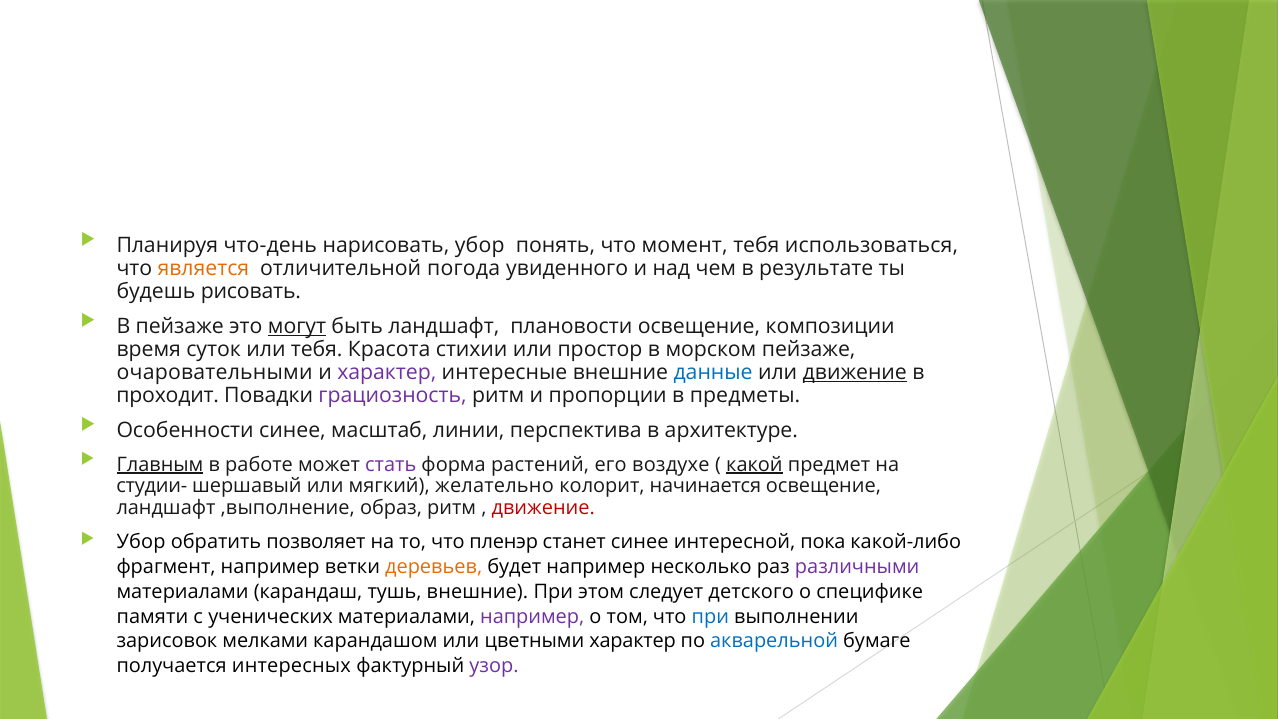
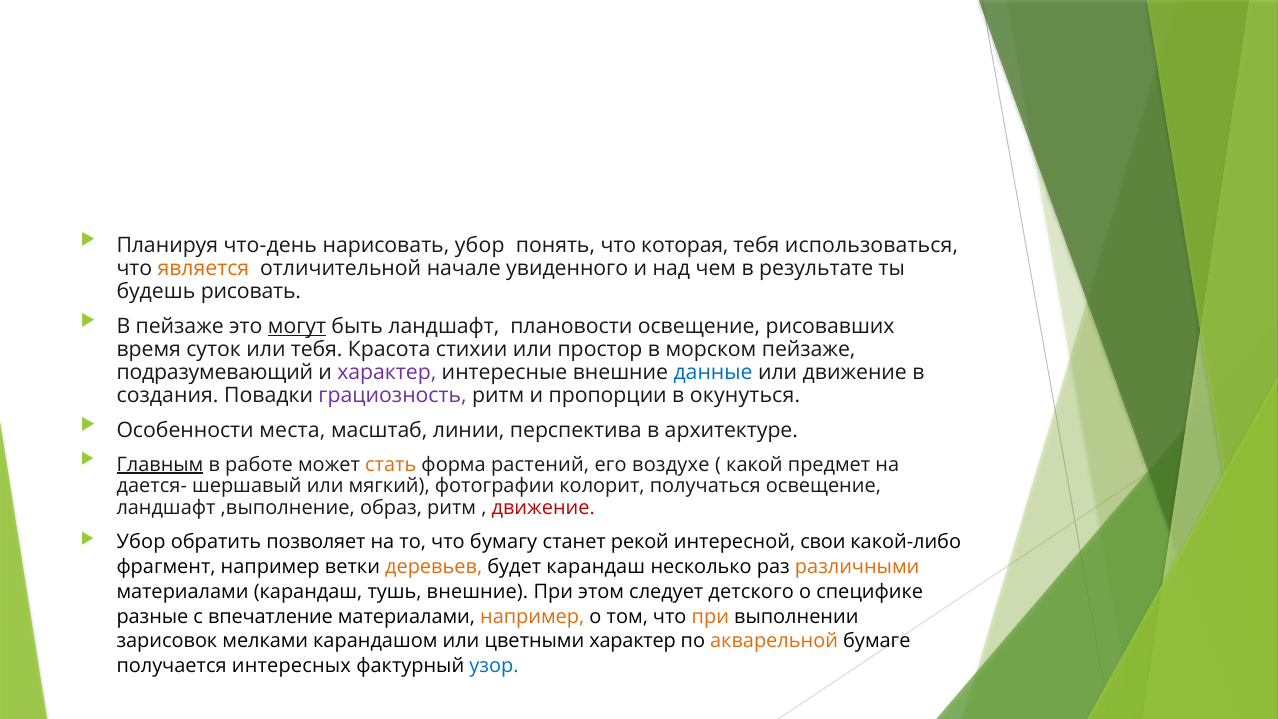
момент: момент -> которая
погода: погода -> начале
композиции: композиции -> рисовавших
очаровательными: очаровательными -> подразумевающий
движение at (855, 372) underline: present -> none
проходит: проходит -> создания
предметы: предметы -> окунуться
Особенности синее: синее -> места
стать colour: purple -> orange
какой underline: present -> none
студии-: студии- -> дается-
желательно: желательно -> фотографии
начинается: начинается -> получаться
пленэр: пленэр -> бумагу
станет синее: синее -> рекой
пока: пока -> свои
будет например: например -> карандаш
различными colour: purple -> orange
памяти: памяти -> разные
ученических: ученических -> впечатление
например at (532, 616) colour: purple -> orange
при at (710, 616) colour: blue -> orange
акварельной colour: blue -> orange
узор colour: purple -> blue
